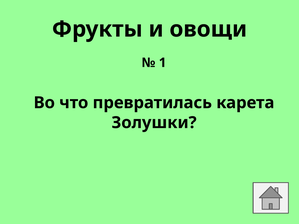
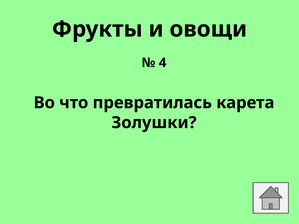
1: 1 -> 4
